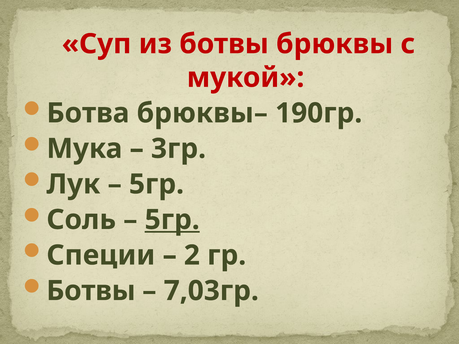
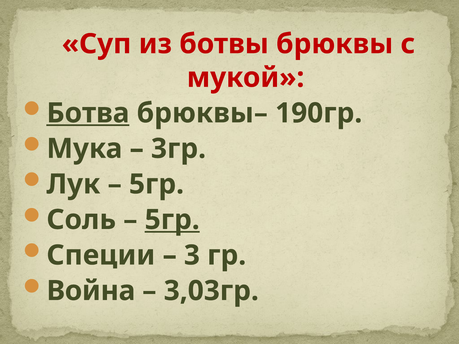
Ботва underline: none -> present
2: 2 -> 3
Ботвы at (91, 291): Ботвы -> Война
7,03гр: 7,03гр -> 3,03гр
